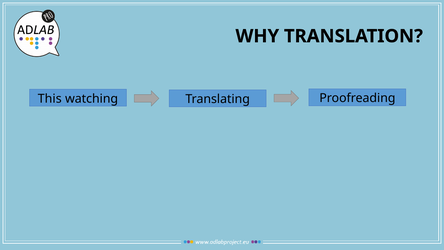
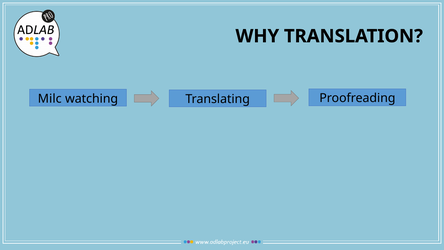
This: This -> Milc
